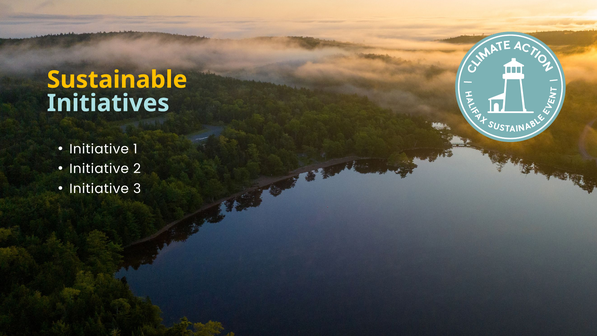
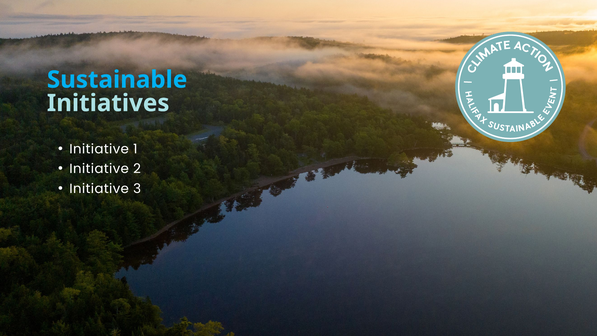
Sustainable colour: yellow -> light blue
